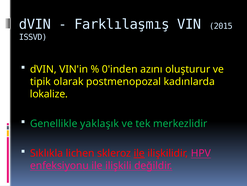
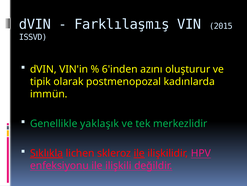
0'inden: 0'inden -> 6'inden
lokalize: lokalize -> immün
Sıklıkla underline: none -> present
